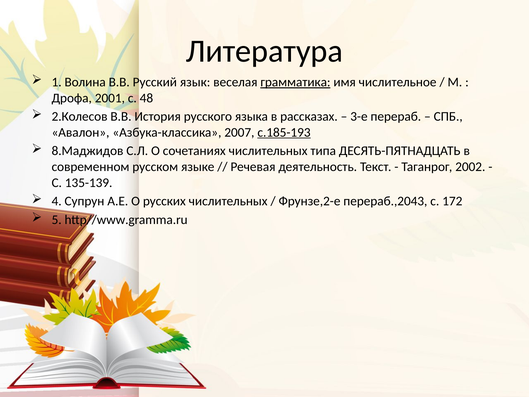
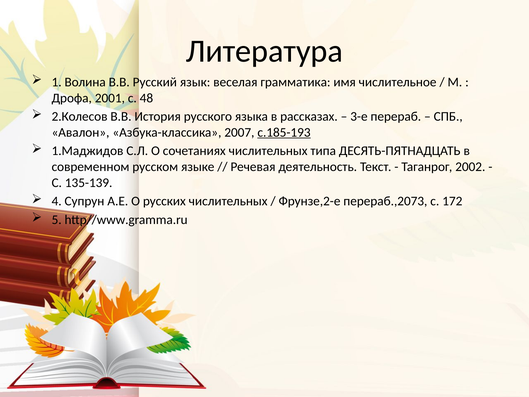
грамматика underline: present -> none
8.Маджидов: 8.Маджидов -> 1.Маджидов
перераб.,2043: перераб.,2043 -> перераб.,2073
